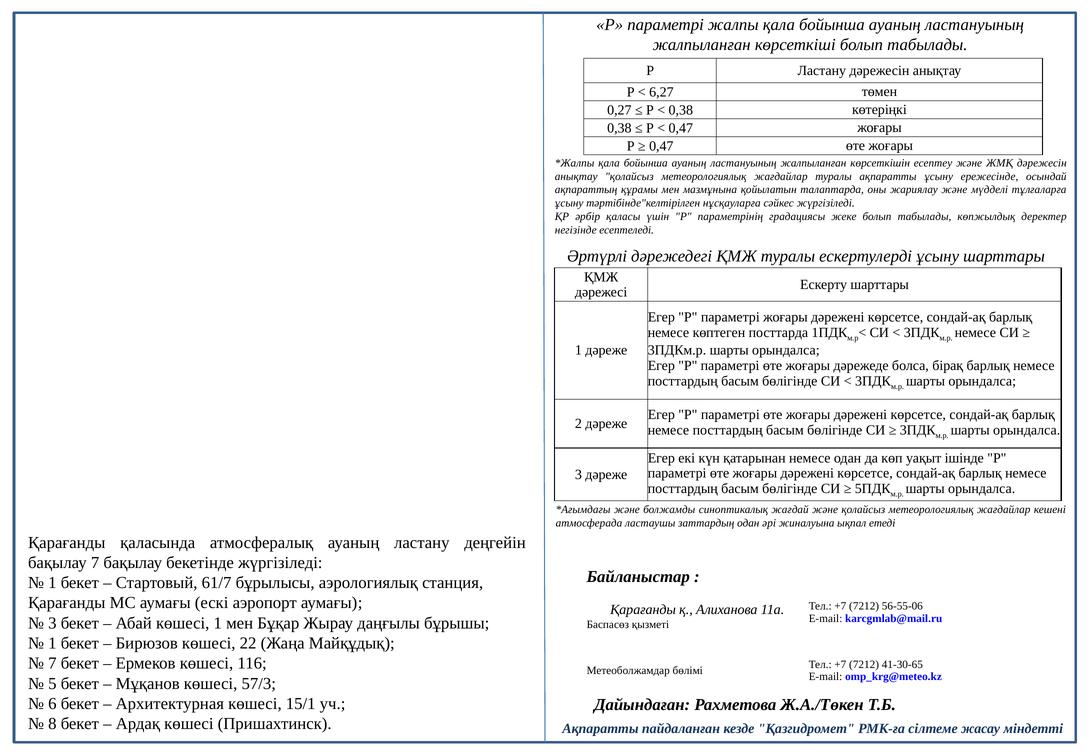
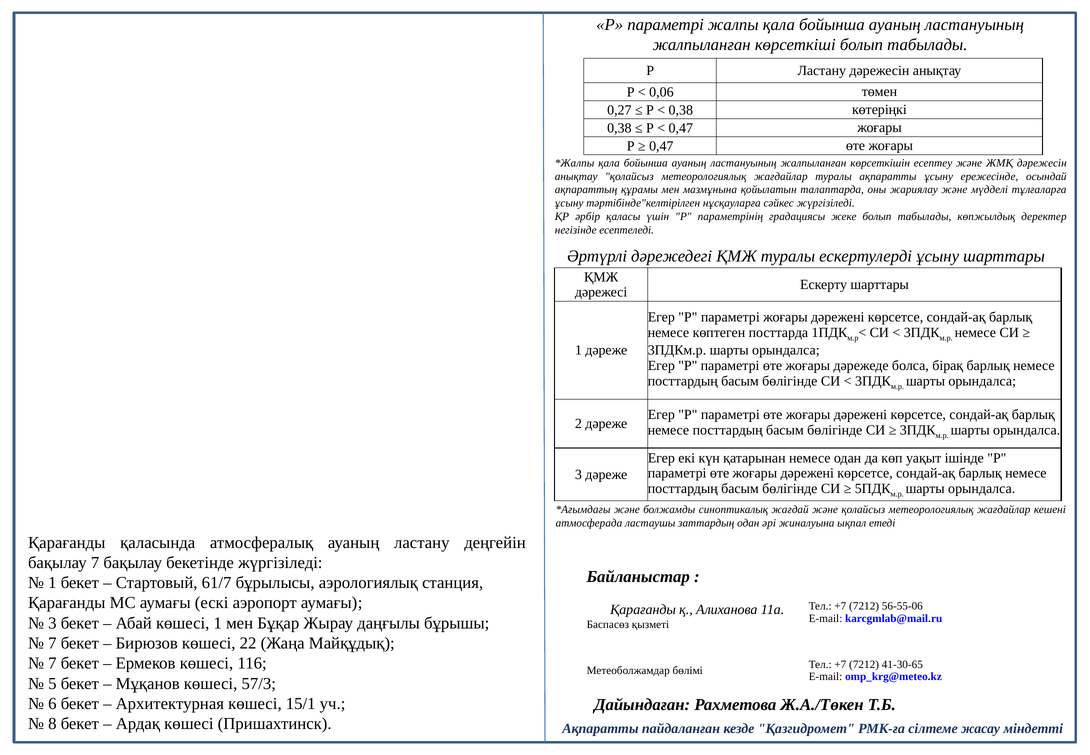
6,27: 6,27 -> 0,06
1 at (52, 643): 1 -> 7
